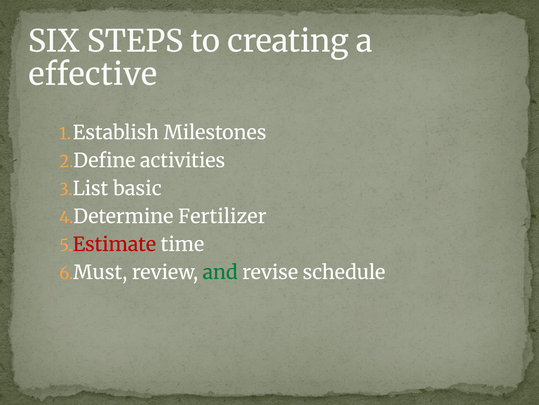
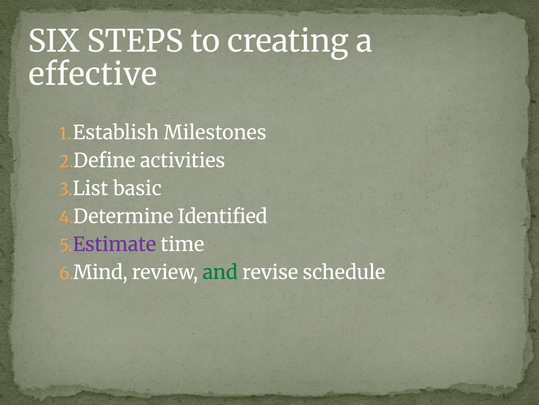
Fertilizer: Fertilizer -> Identified
Estimate colour: red -> purple
Must: Must -> Mind
